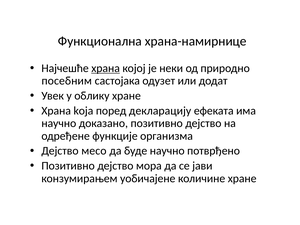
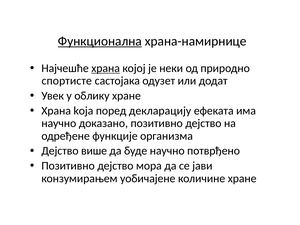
Функционална underline: none -> present
посебним: посебним -> спортисте
месо: месо -> више
